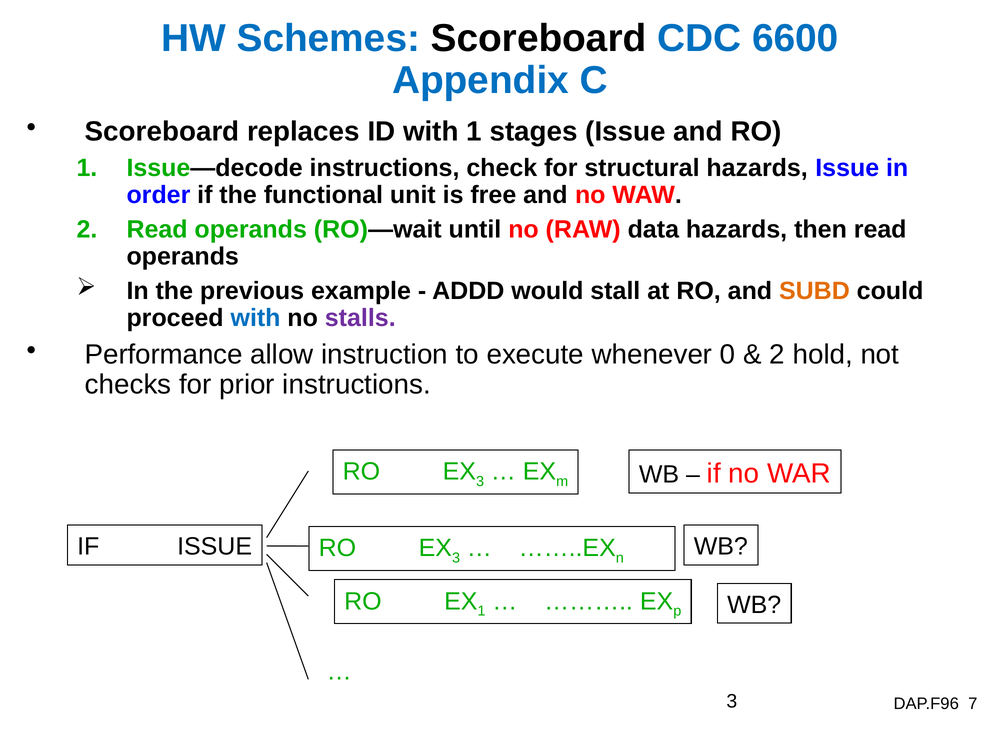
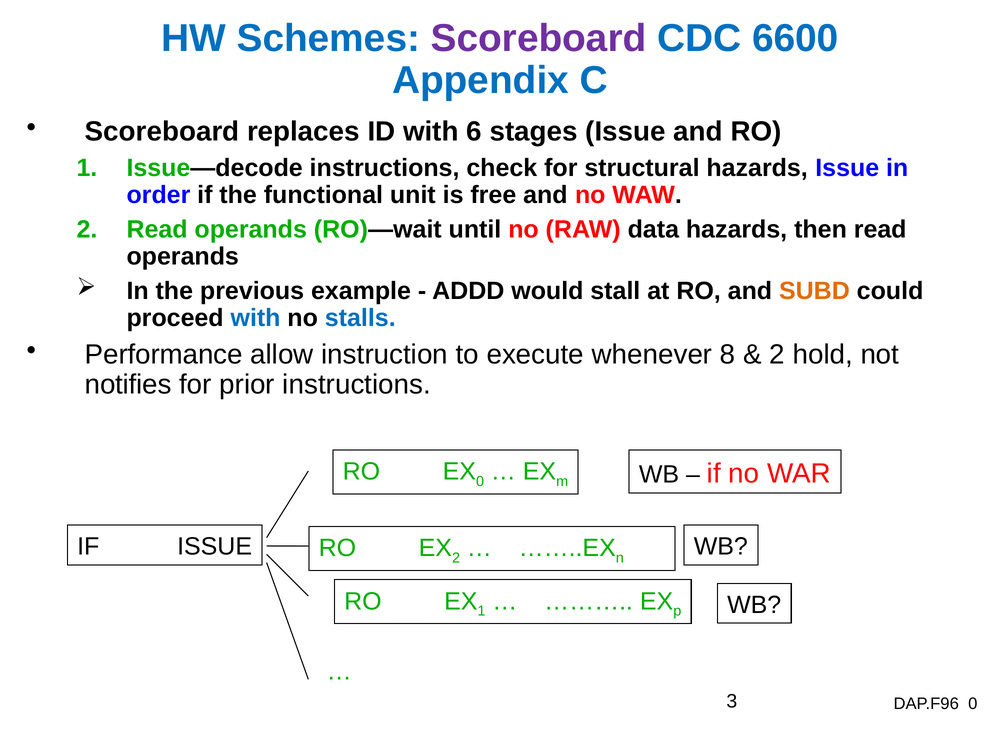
Scoreboard at (539, 38) colour: black -> purple
with 1: 1 -> 6
stalls colour: purple -> blue
0: 0 -> 8
checks: checks -> notifies
3 at (480, 481): 3 -> 0
3 at (456, 558): 3 -> 2
7 at (973, 704): 7 -> 0
